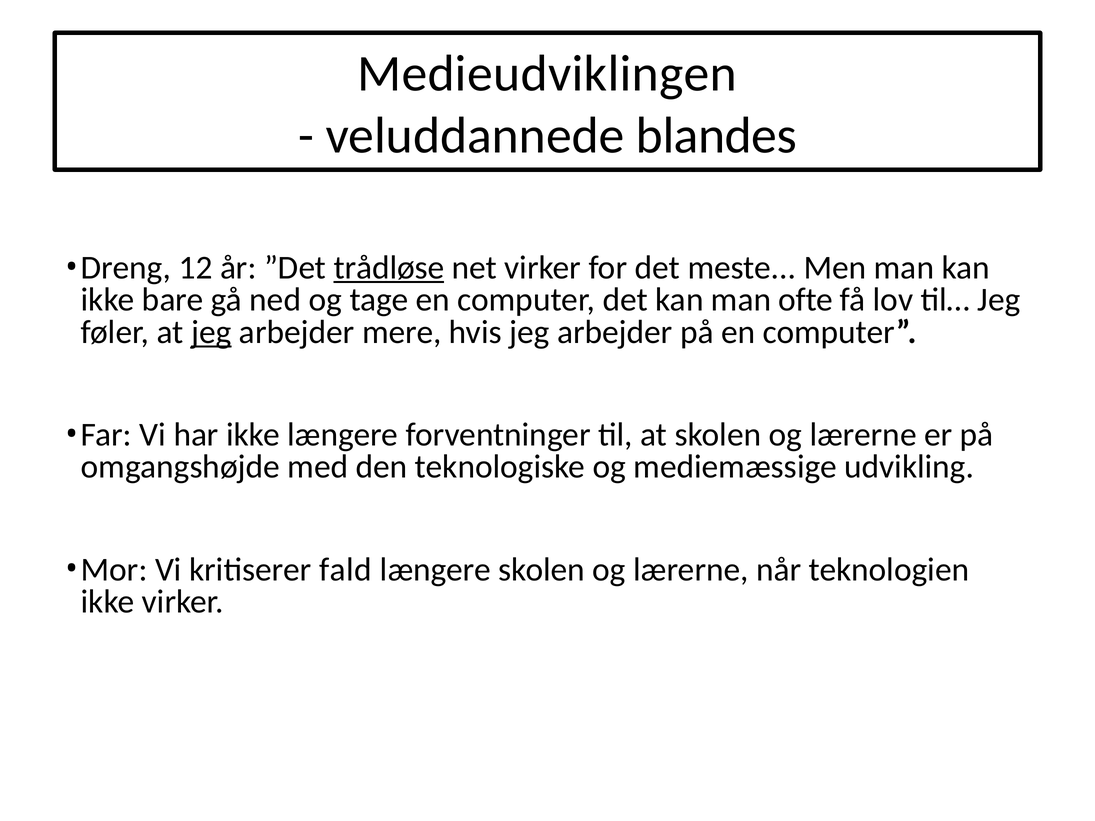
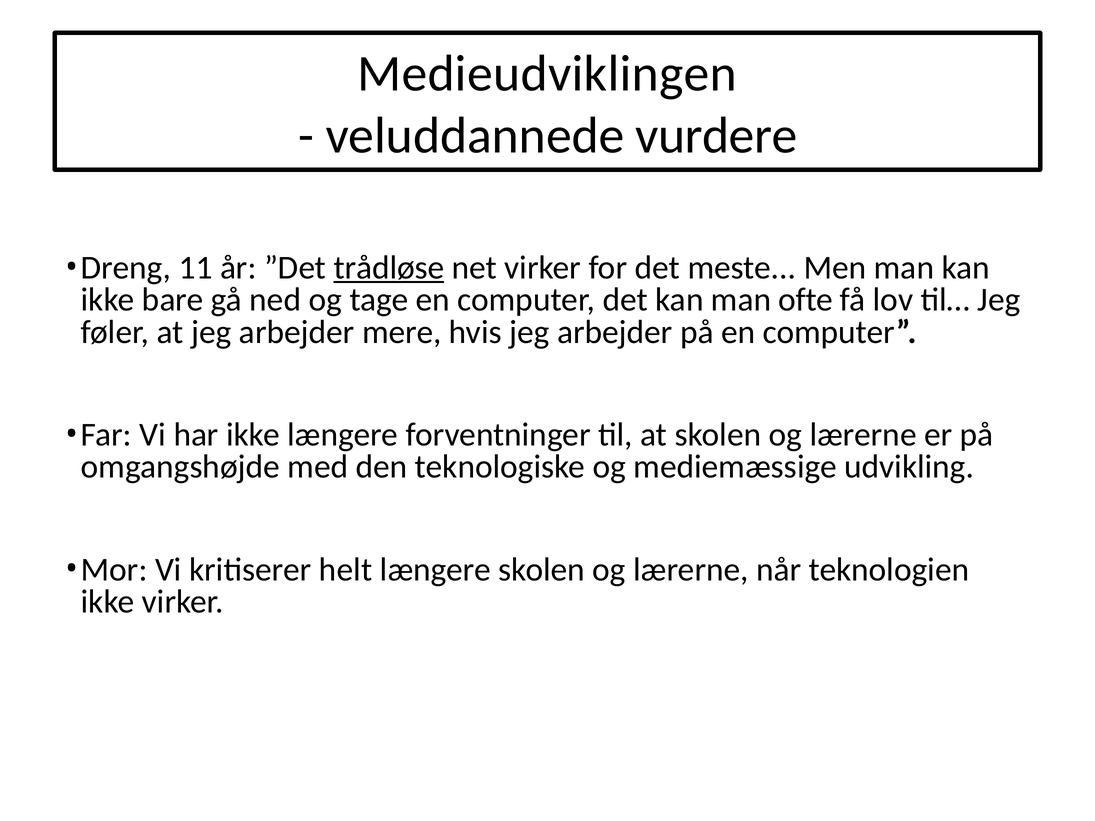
blandes: blandes -> vurdere
12: 12 -> 11
jeg at (211, 332) underline: present -> none
fald: fald -> helt
